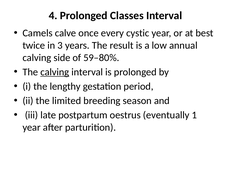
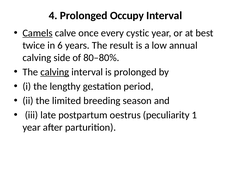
Classes: Classes -> Occupy
Camels underline: none -> present
3: 3 -> 6
59–80%: 59–80% -> 80–80%
eventually: eventually -> peculiarity
